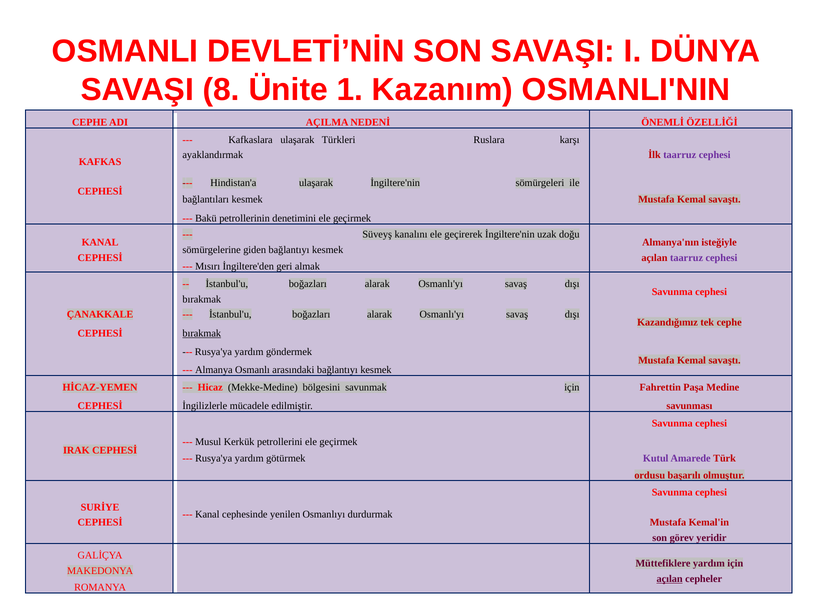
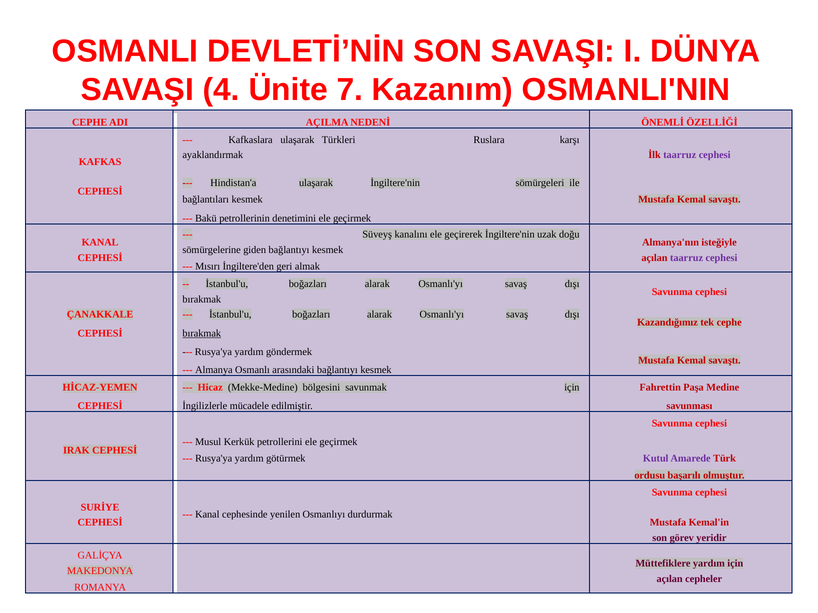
8: 8 -> 4
1: 1 -> 7
açılan at (670, 579) underline: present -> none
